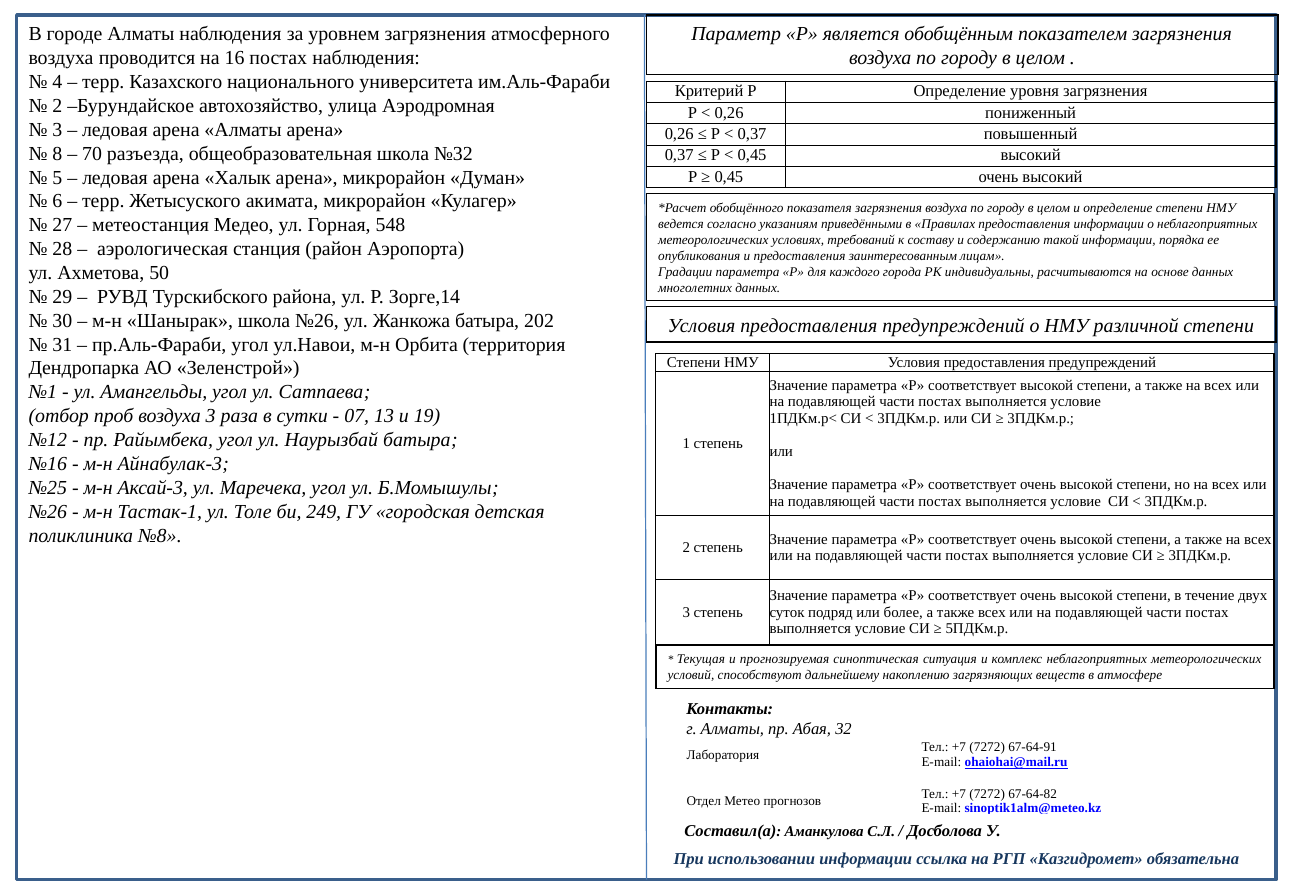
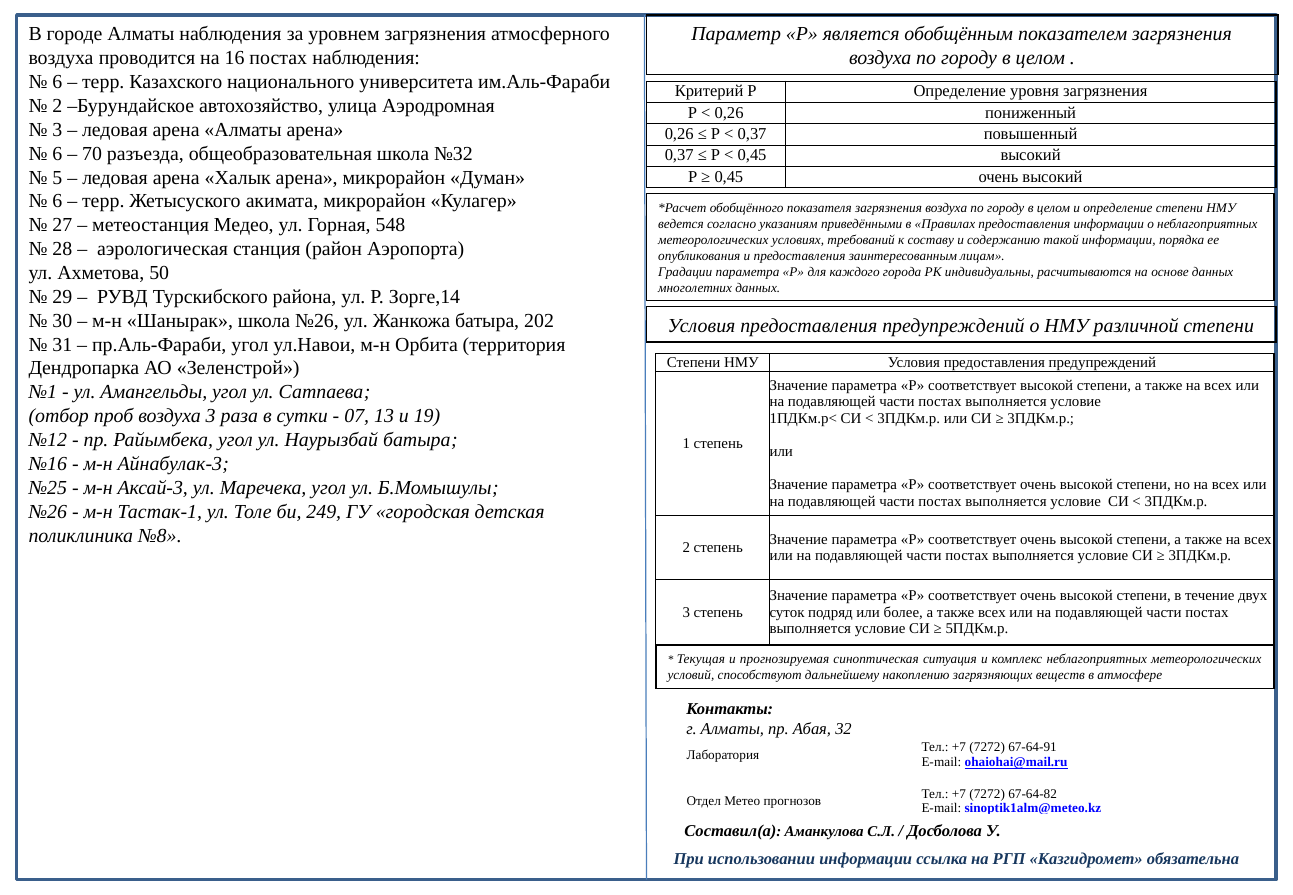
4 at (57, 82): 4 -> 6
8 at (57, 154): 8 -> 6
